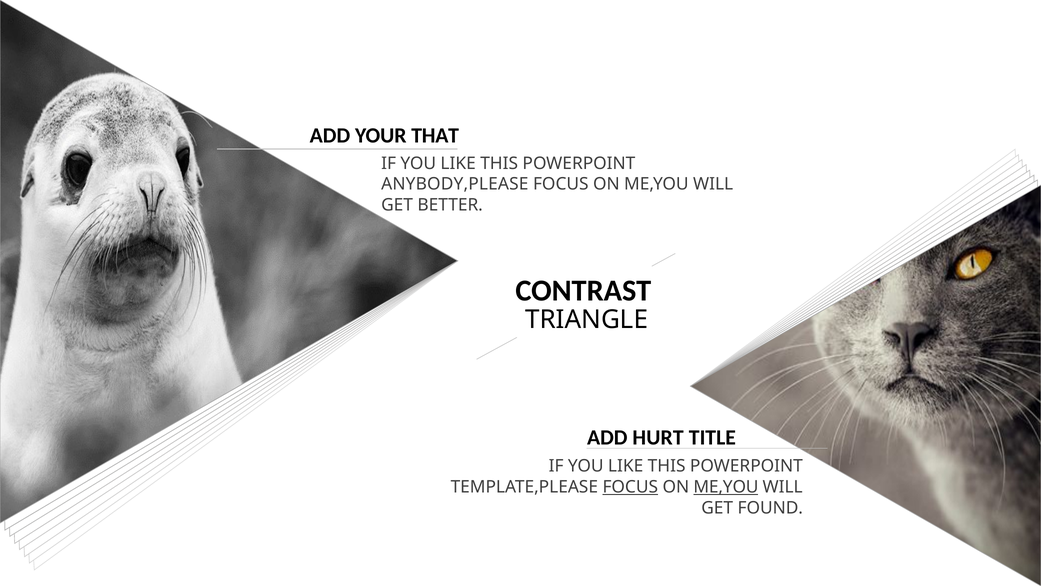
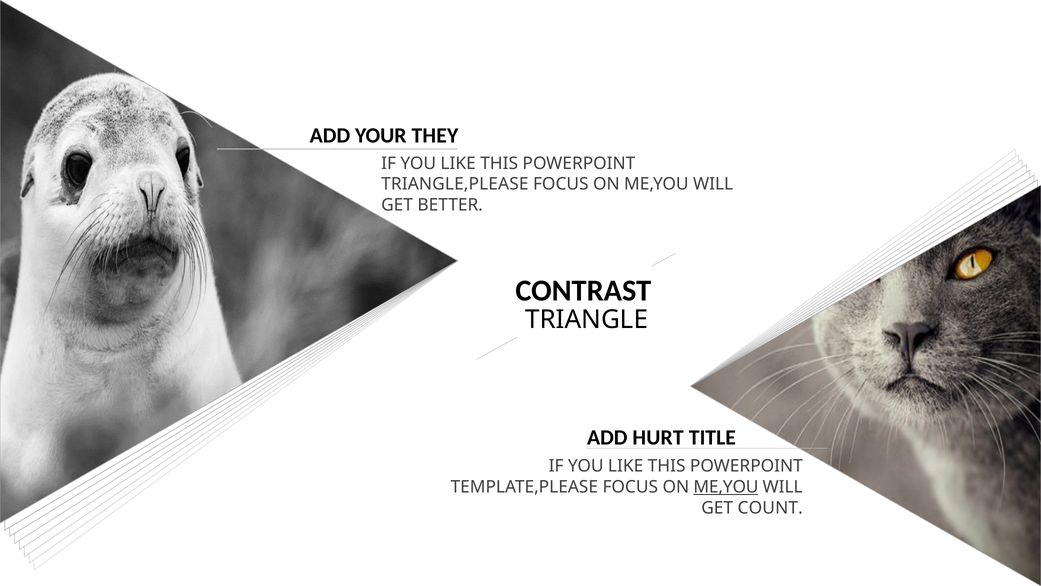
THAT: THAT -> THEY
ANYBODY,PLEASE: ANYBODY,PLEASE -> TRIANGLE,PLEASE
FOCUS at (630, 487) underline: present -> none
FOUND: FOUND -> COUNT
